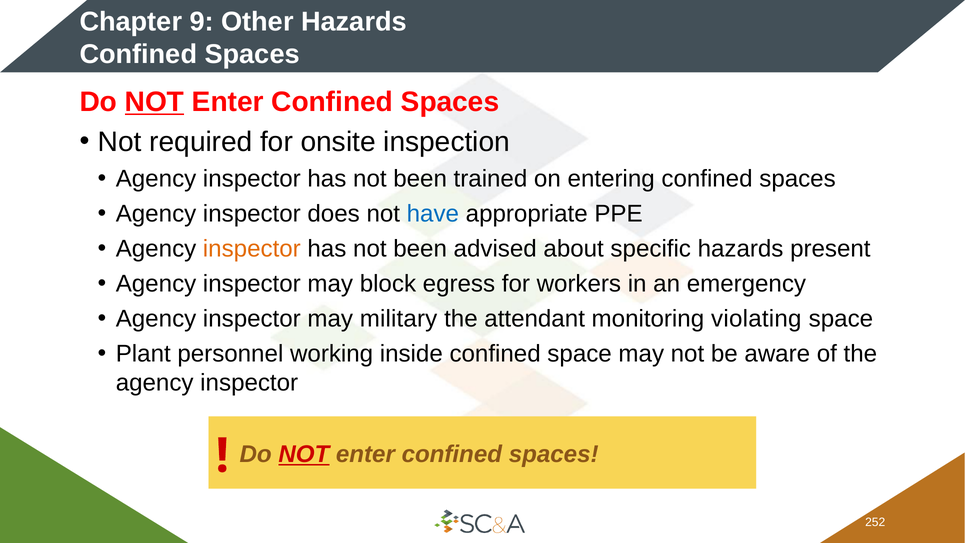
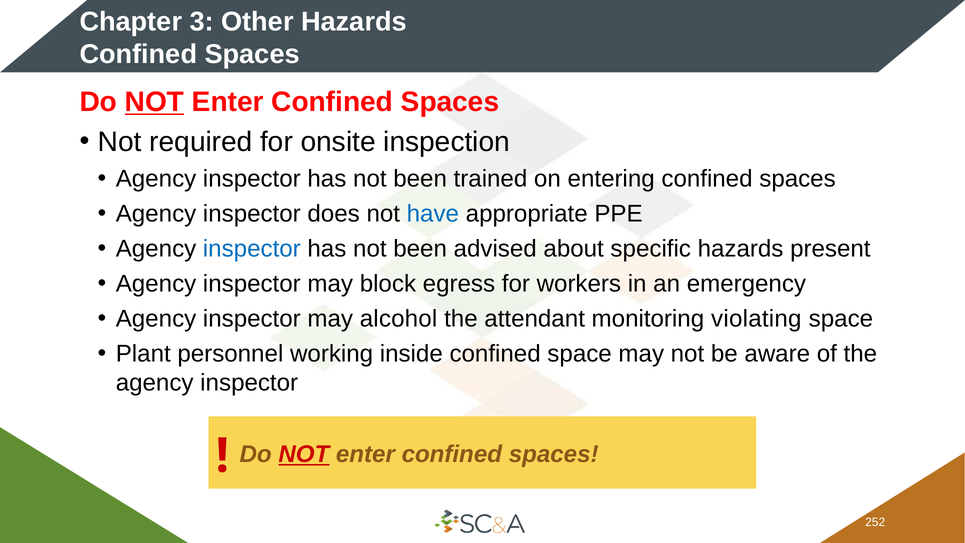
9: 9 -> 3
inspector at (252, 249) colour: orange -> blue
military: military -> alcohol
